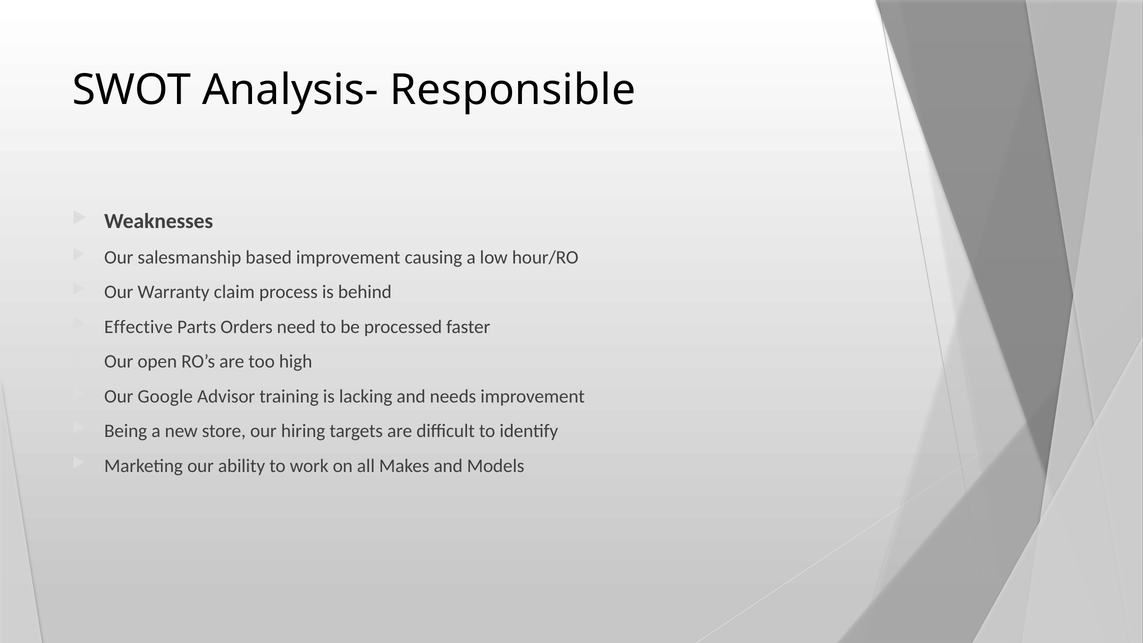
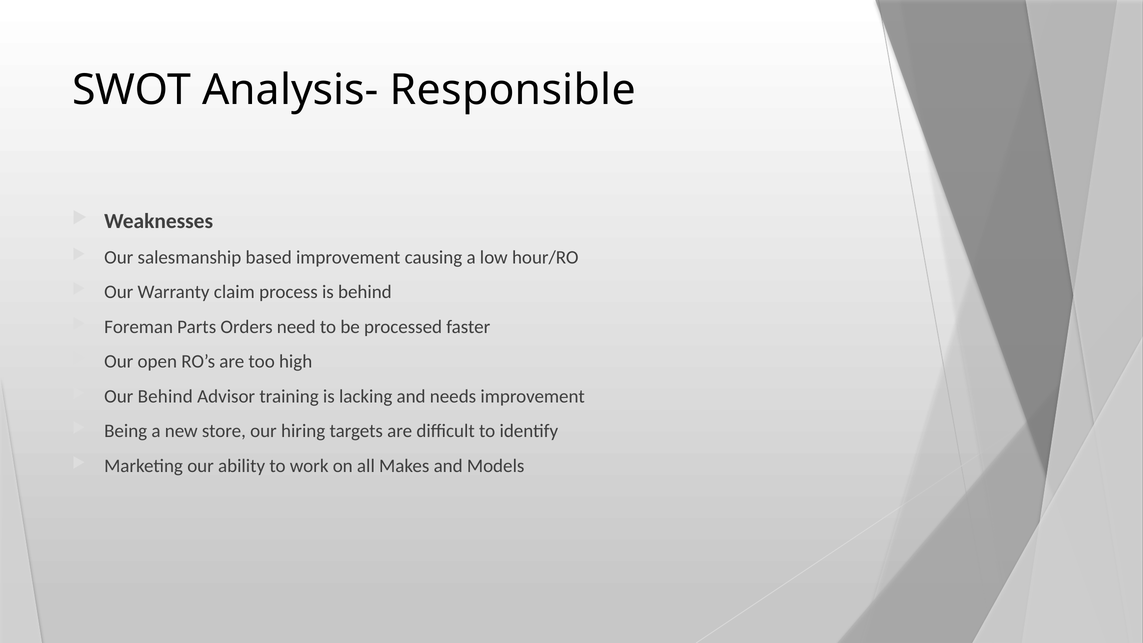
Effective: Effective -> Foreman
Our Google: Google -> Behind
